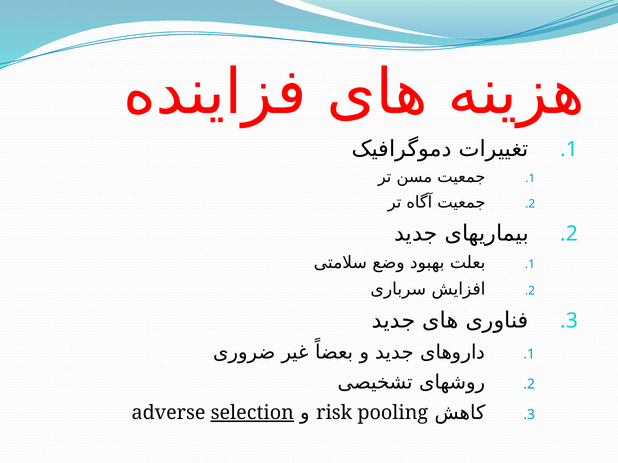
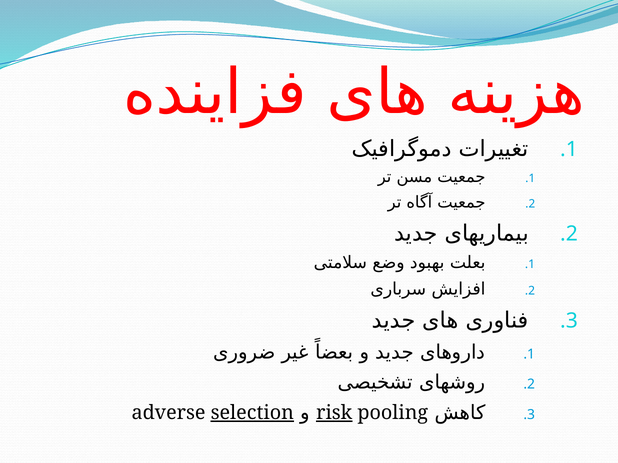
risk underline: none -> present
